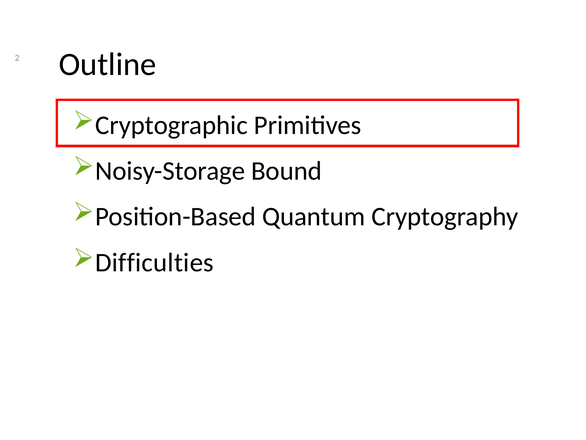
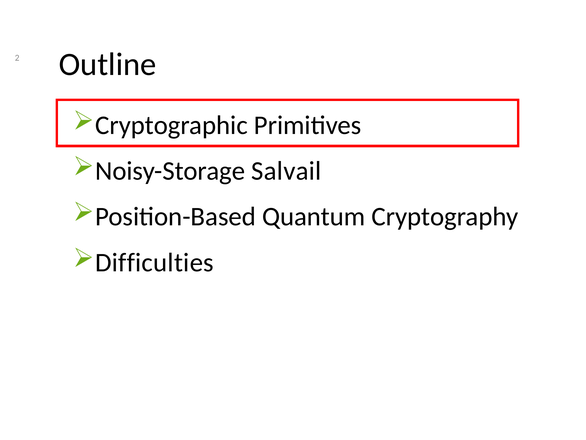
Bound: Bound -> Salvail
